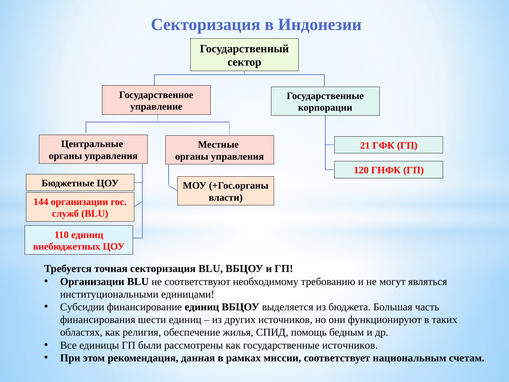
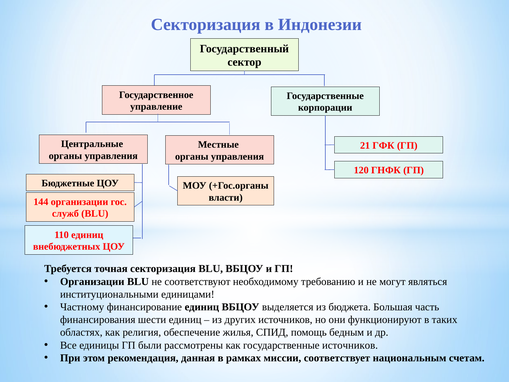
Субсидии: Субсидии -> Частному
